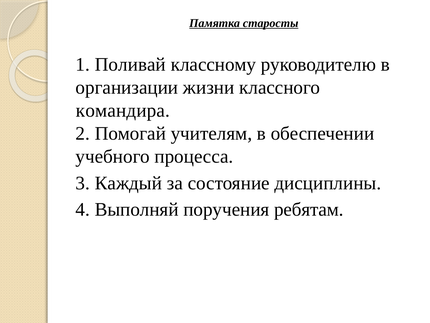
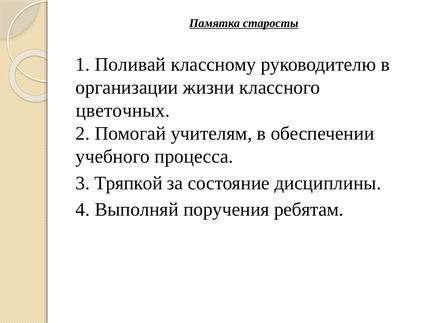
командира: командира -> цветочных
Каждый: Каждый -> Тряпкой
